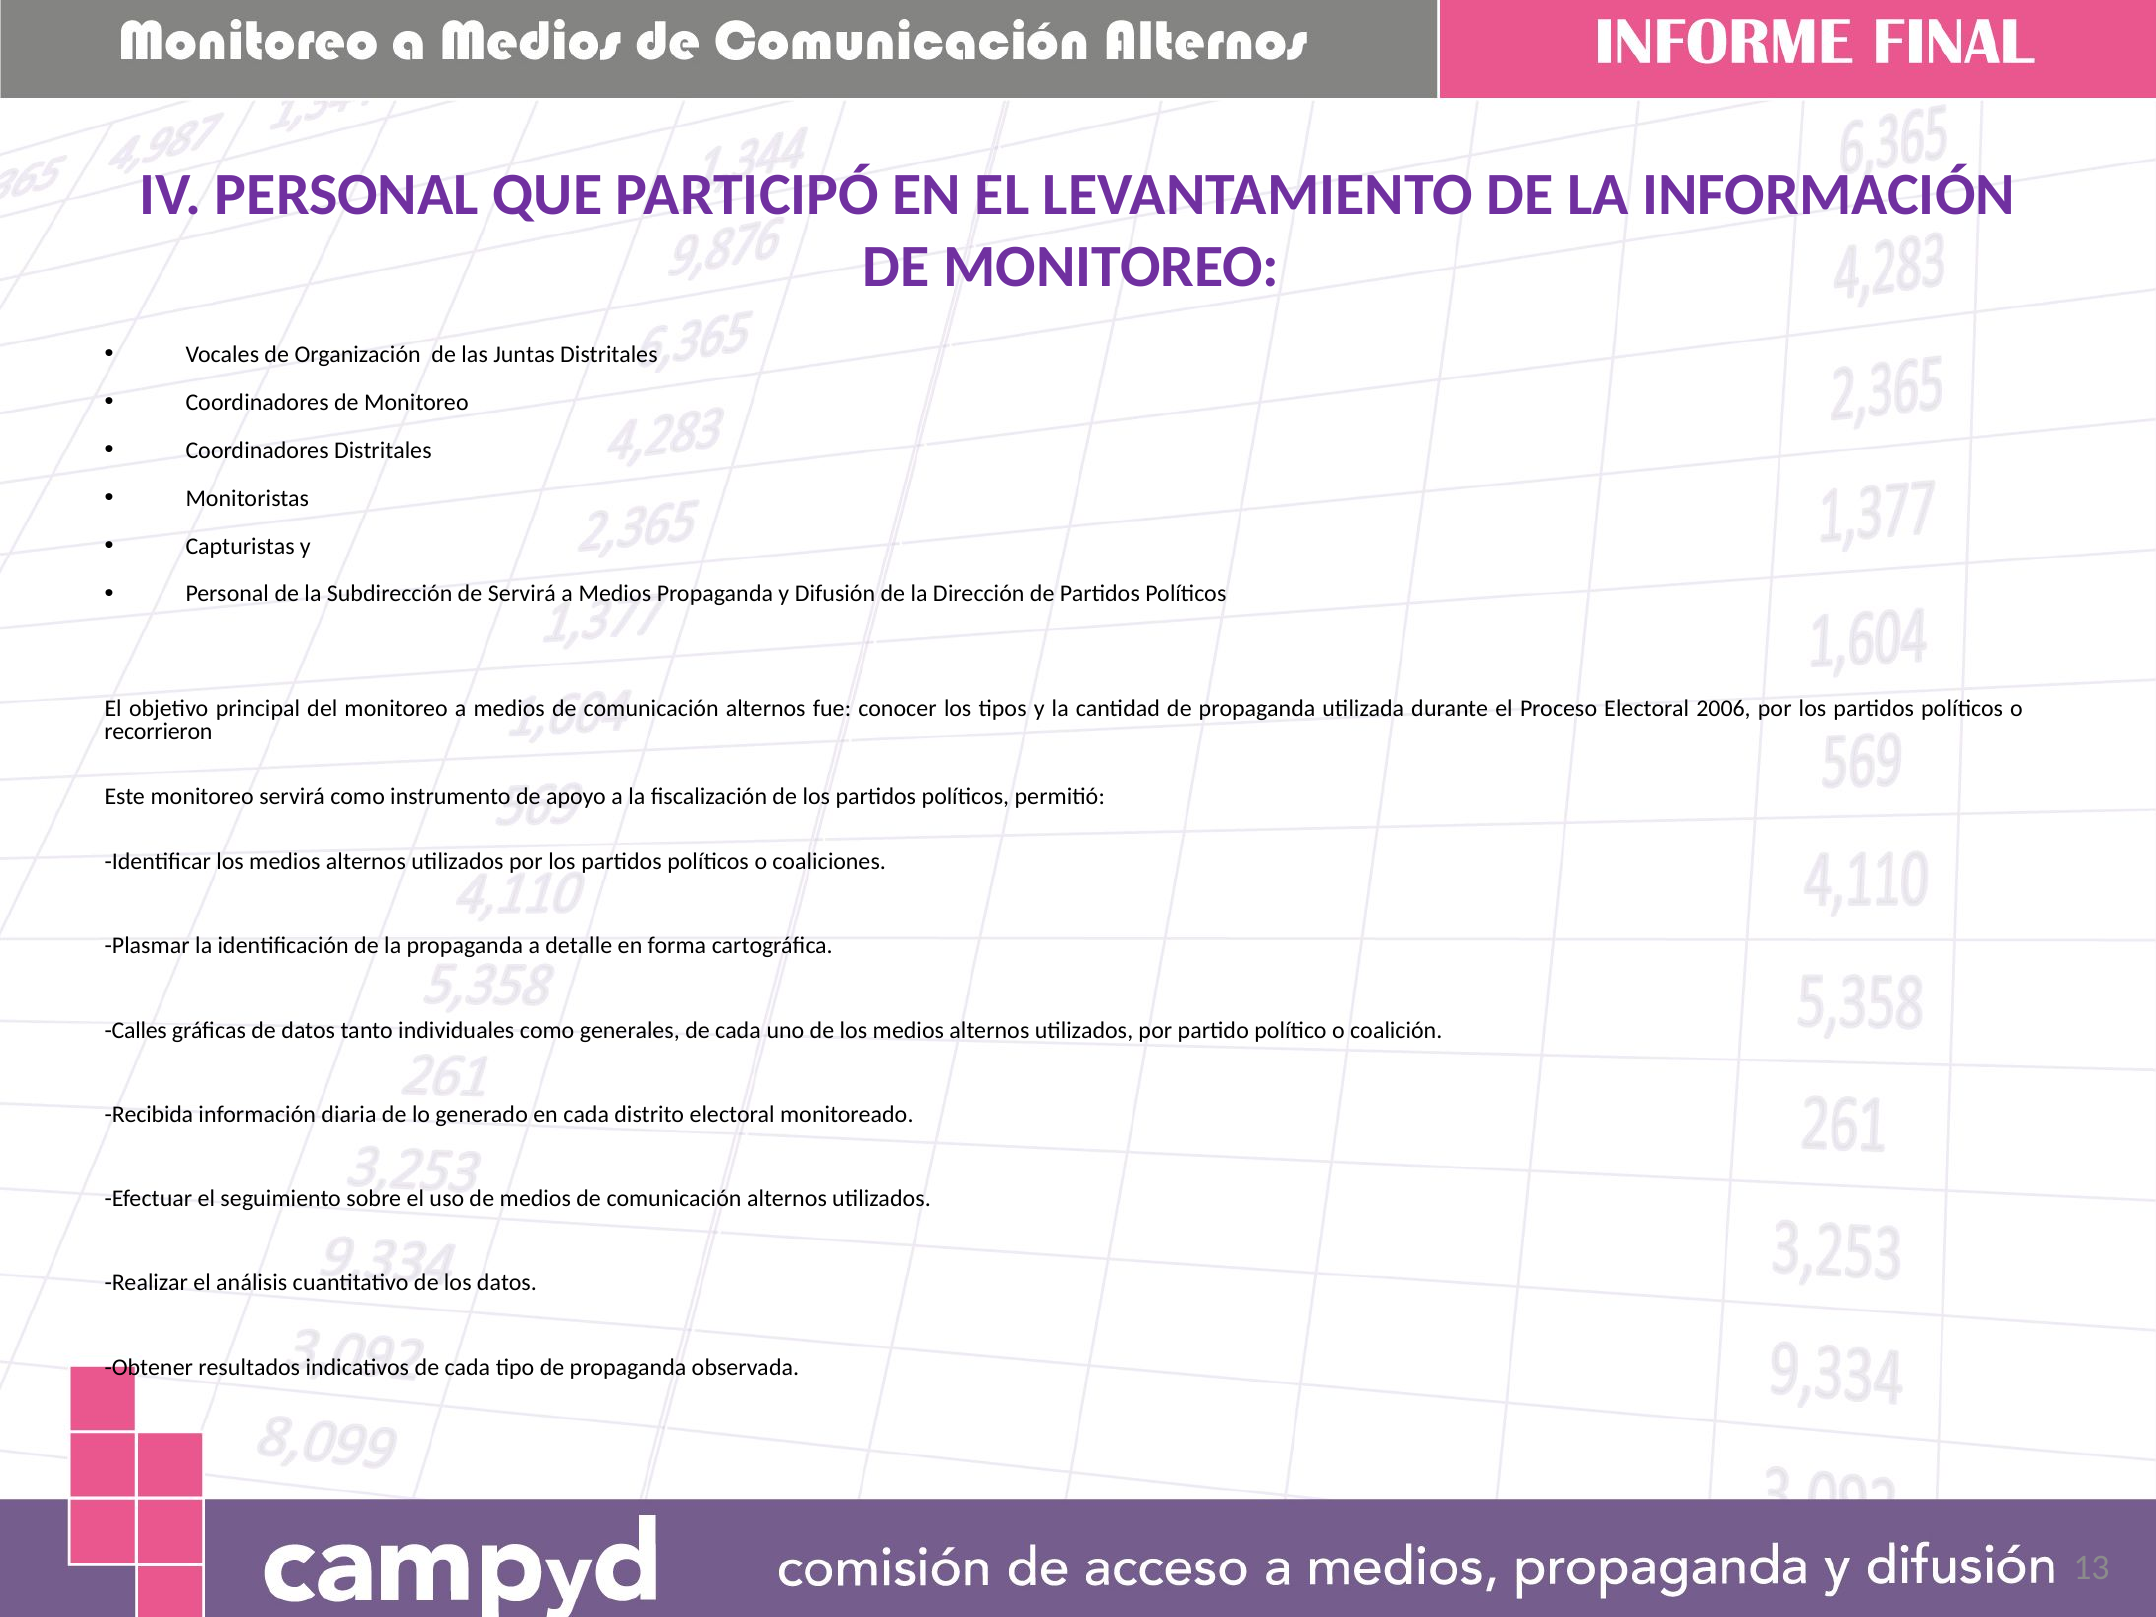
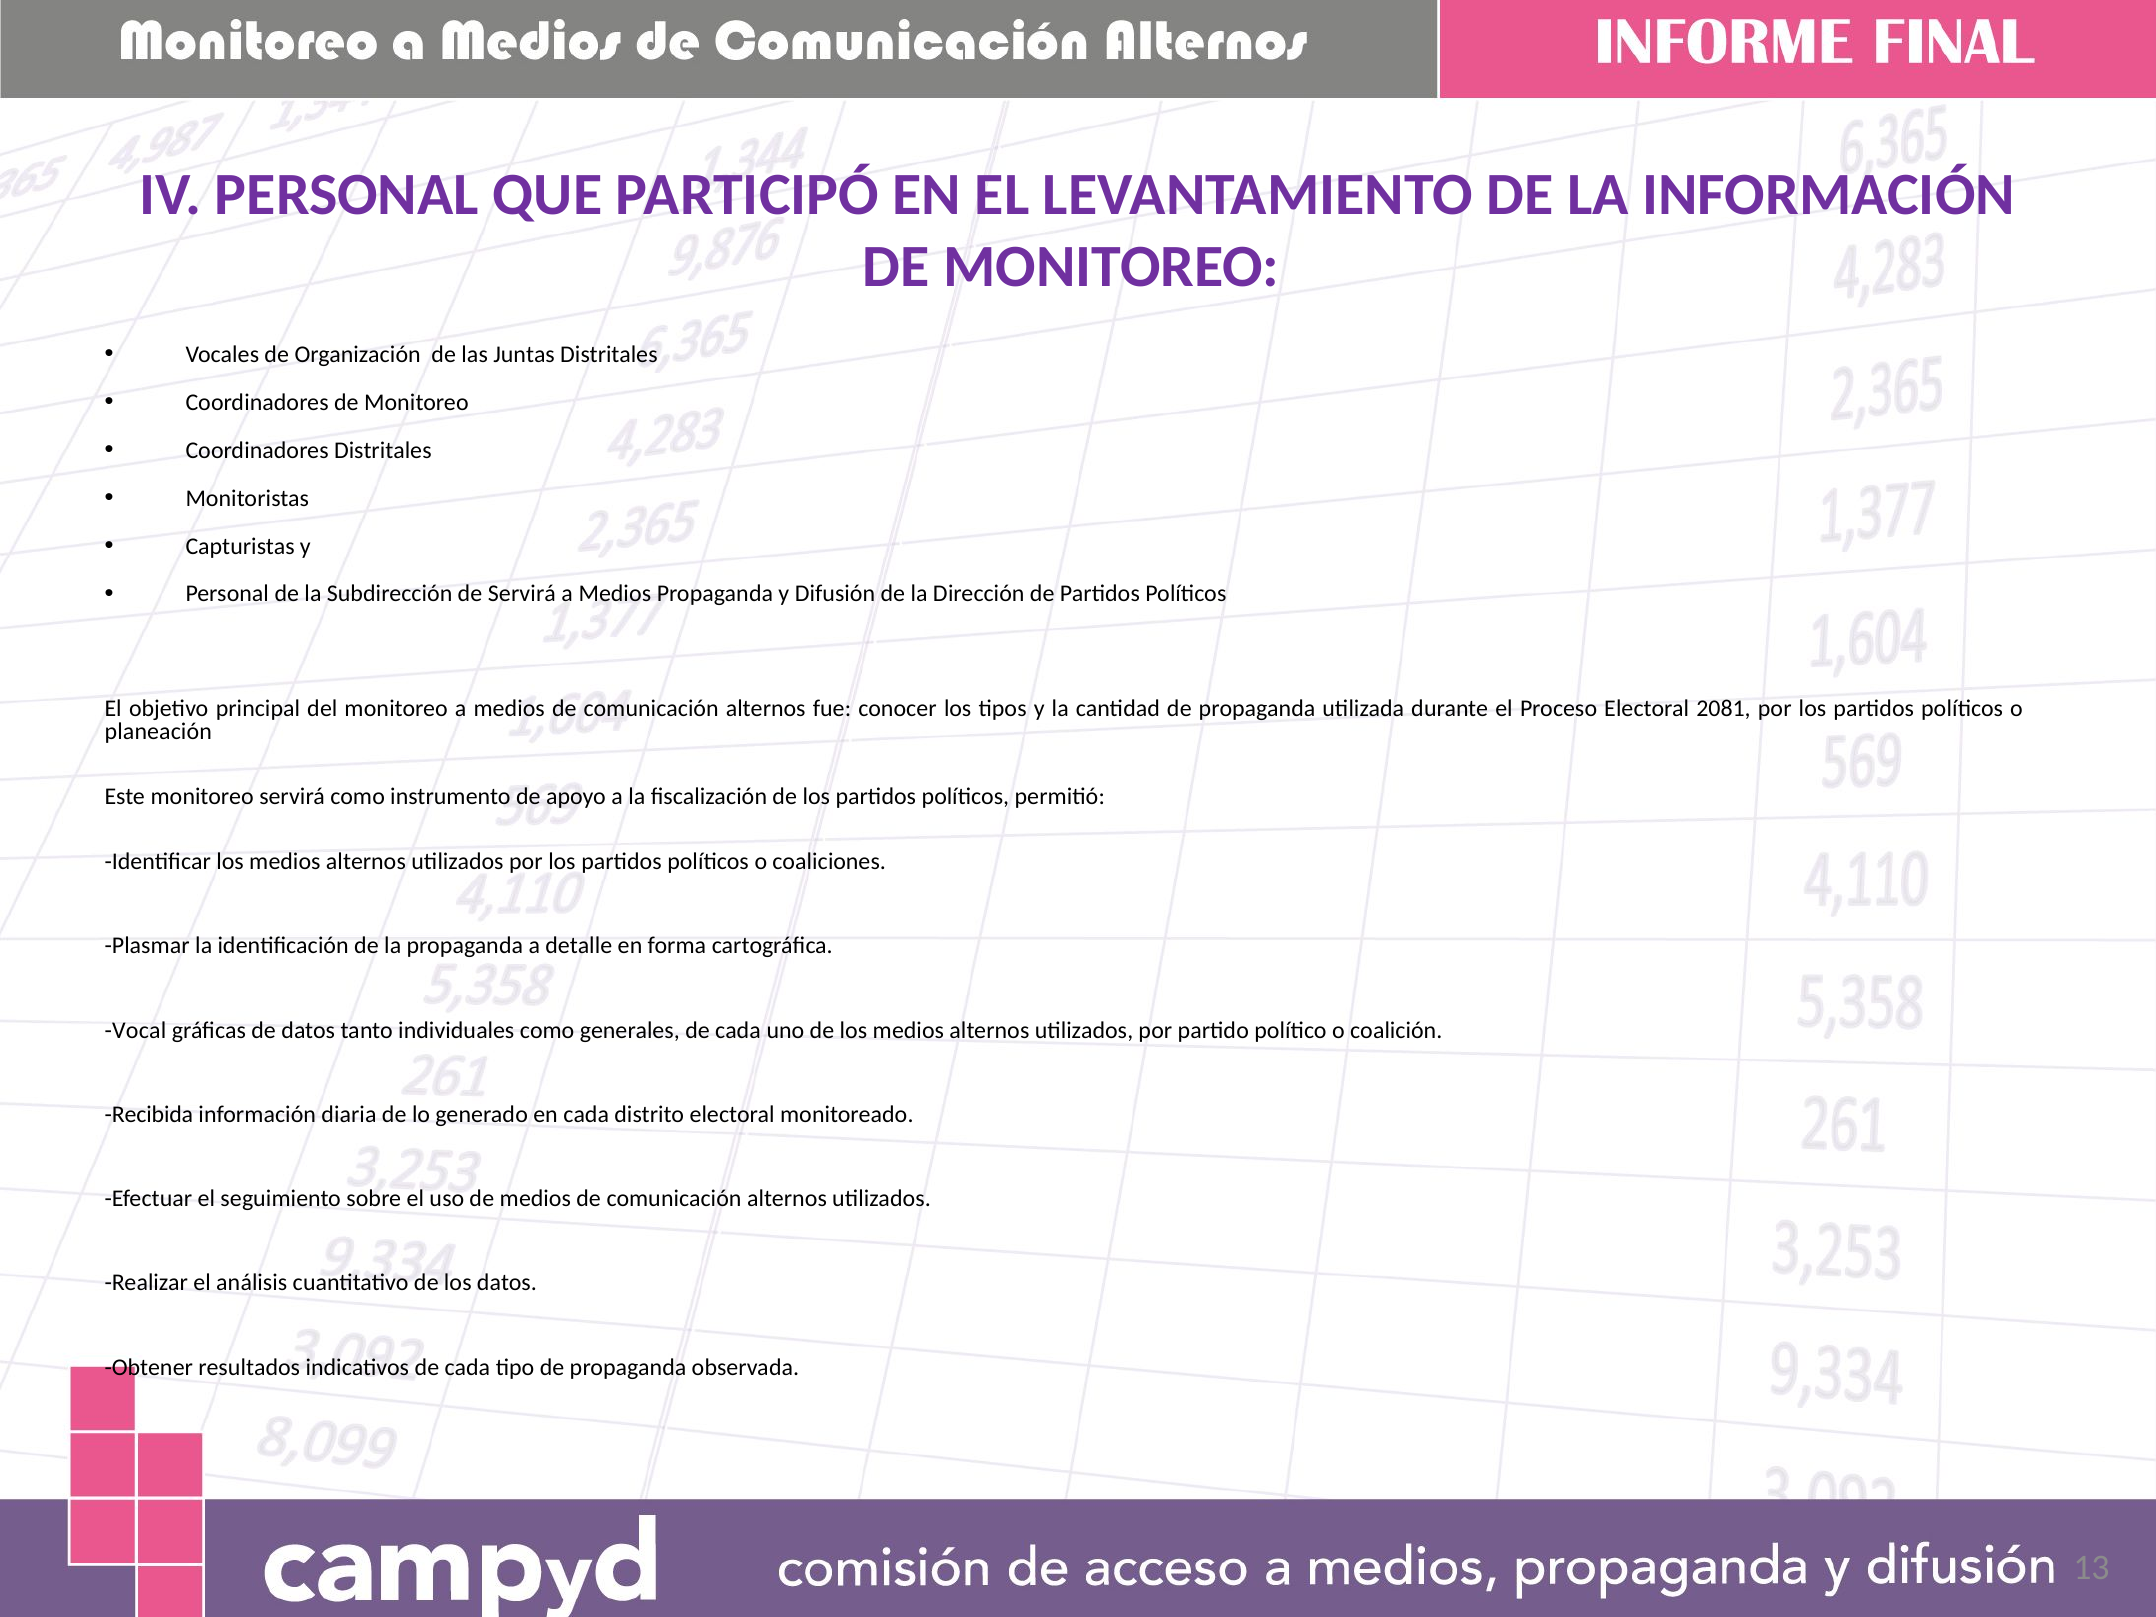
2006: 2006 -> 2081
recorrieron: recorrieron -> planeación
Calles: Calles -> Vocal
